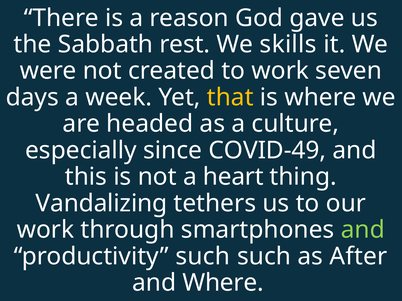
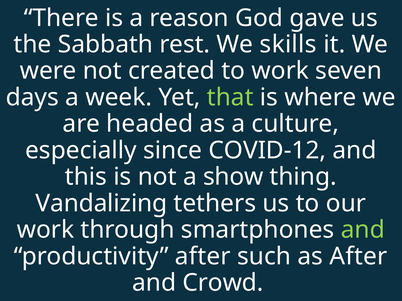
that colour: yellow -> light green
COVID-49: COVID-49 -> COVID-12
heart: heart -> show
productivity such: such -> after
and Where: Where -> Crowd
